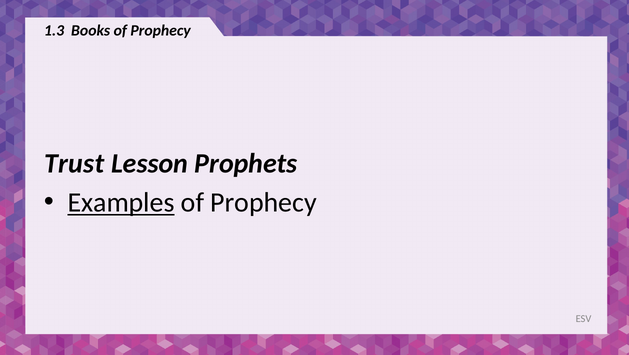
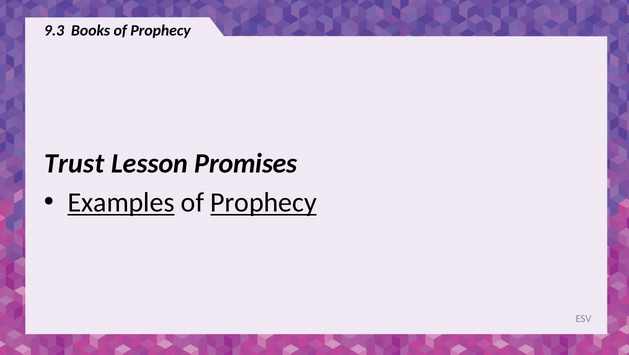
1.3: 1.3 -> 9.3
Prophets: Prophets -> Promises
Prophecy at (264, 202) underline: none -> present
